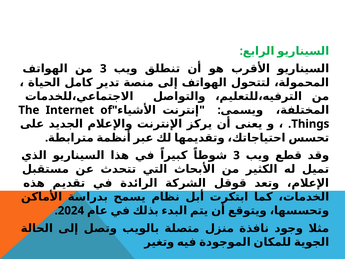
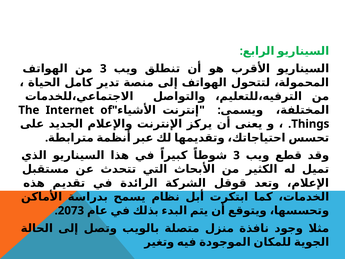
2024: 2024 -> 2073
